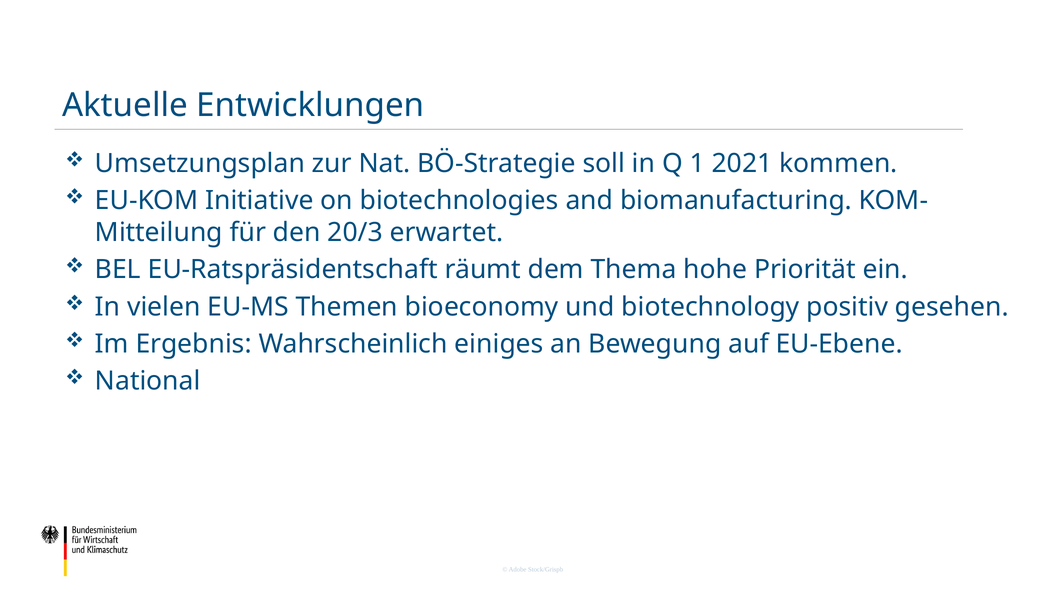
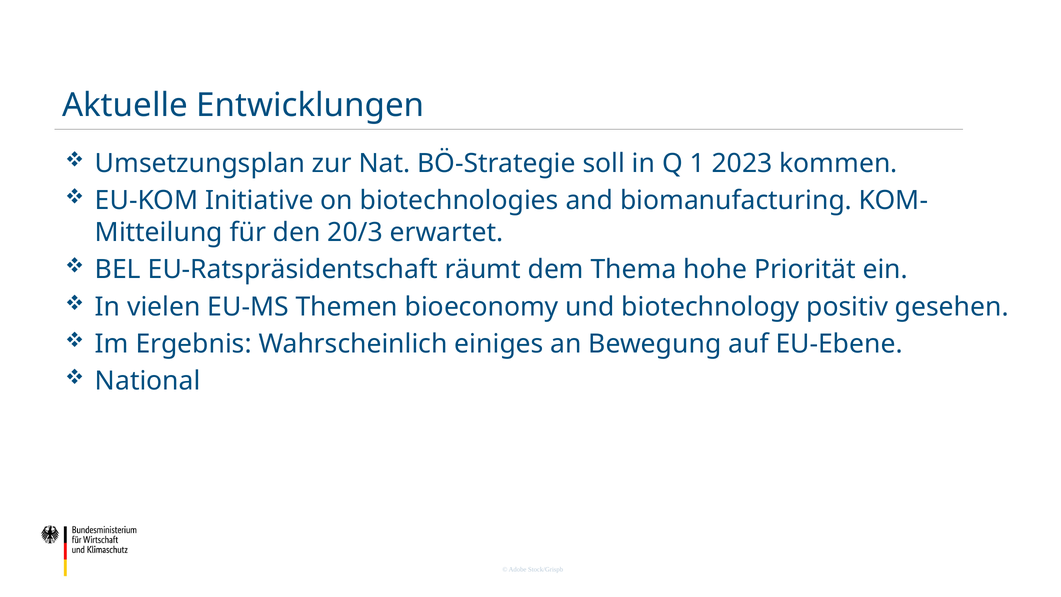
2021: 2021 -> 2023
